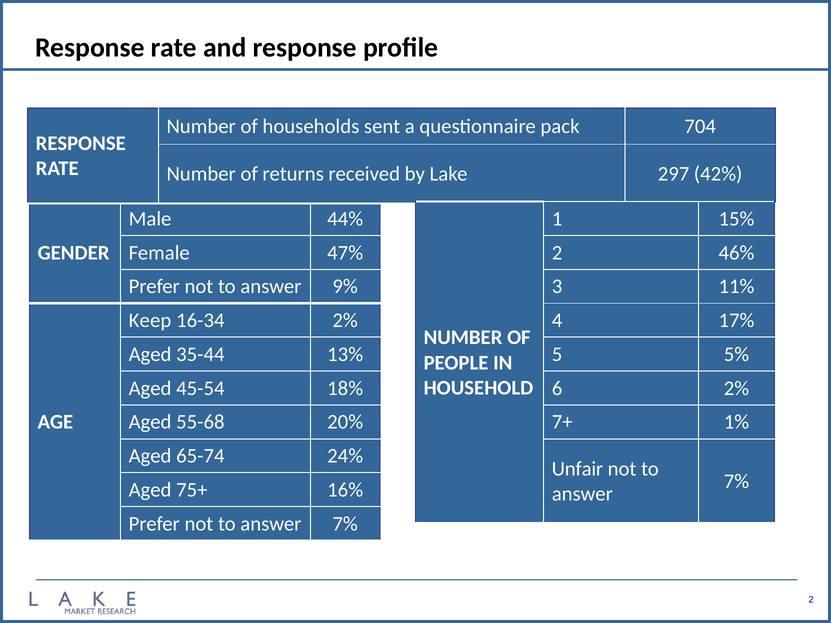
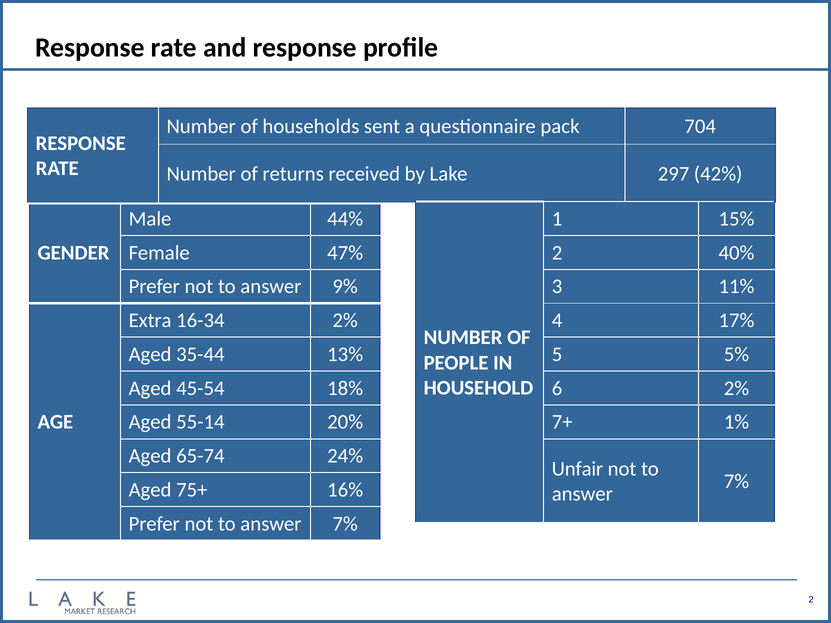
46%: 46% -> 40%
Keep: Keep -> Extra
55-68: 55-68 -> 55-14
